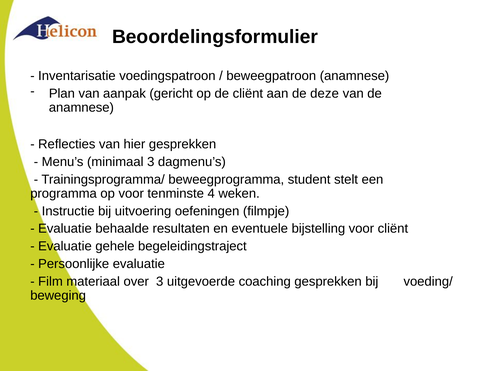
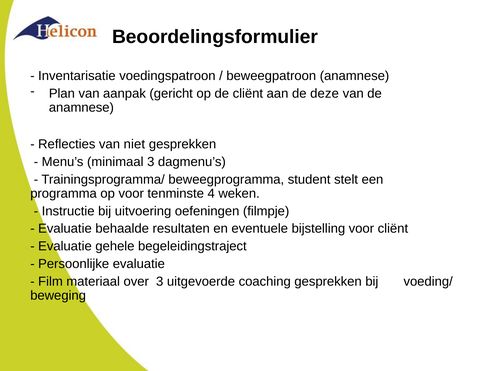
hier: hier -> niet
